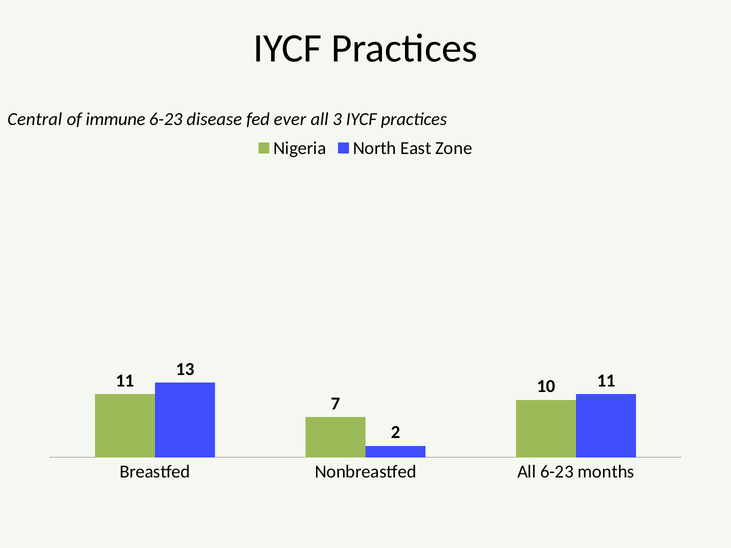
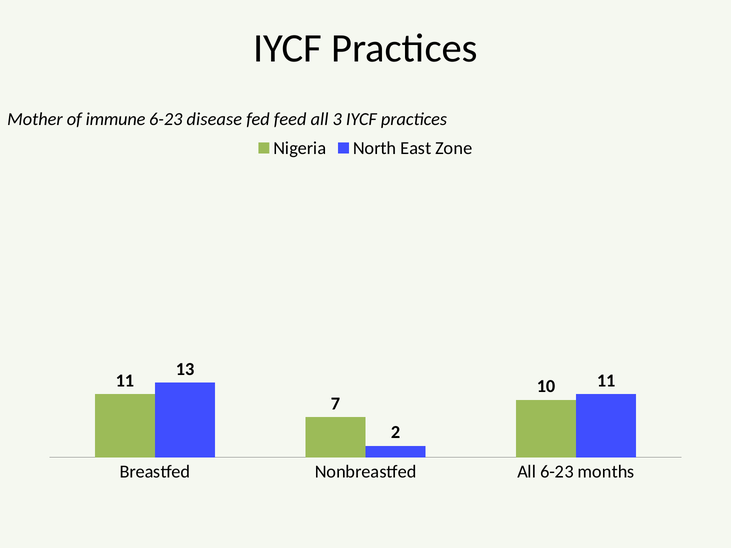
Central: Central -> Mother
ever: ever -> feed
